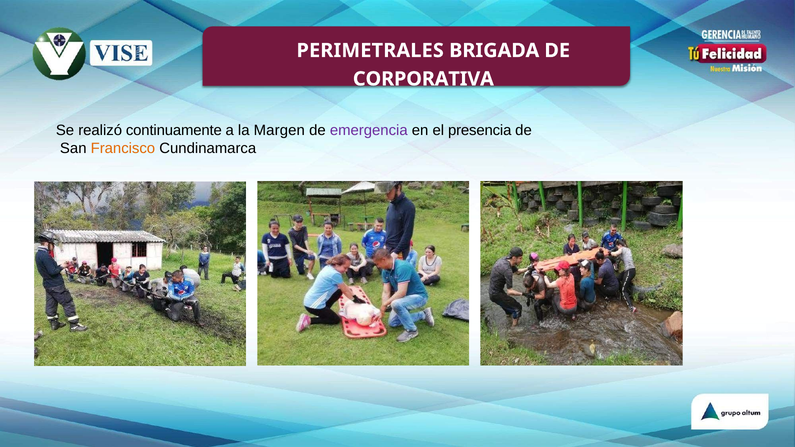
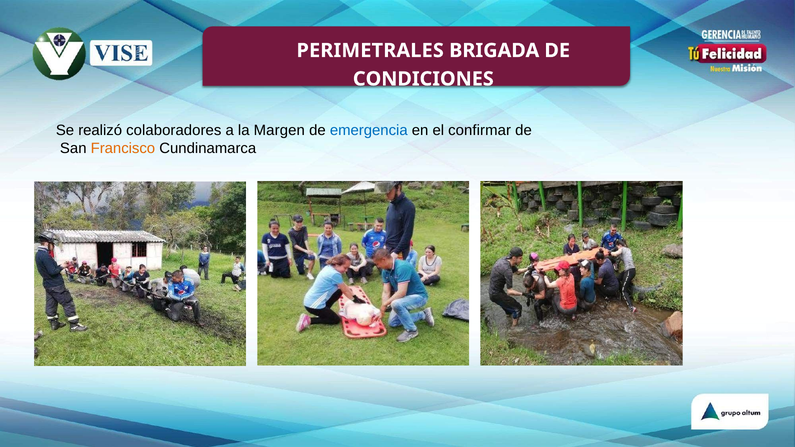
CORPORATIVA: CORPORATIVA -> CONDICIONES
continuamente: continuamente -> colaboradores
emergencia colour: purple -> blue
presencia: presencia -> confirmar
